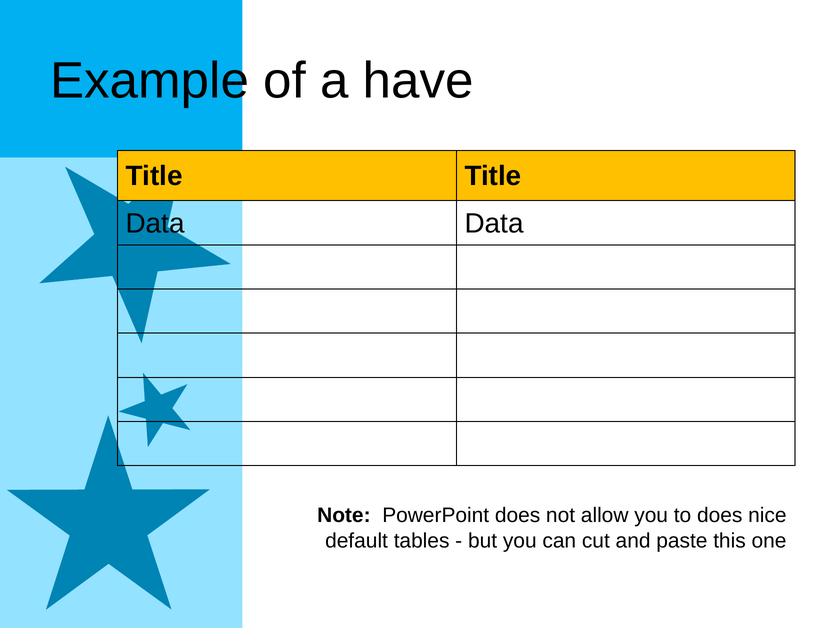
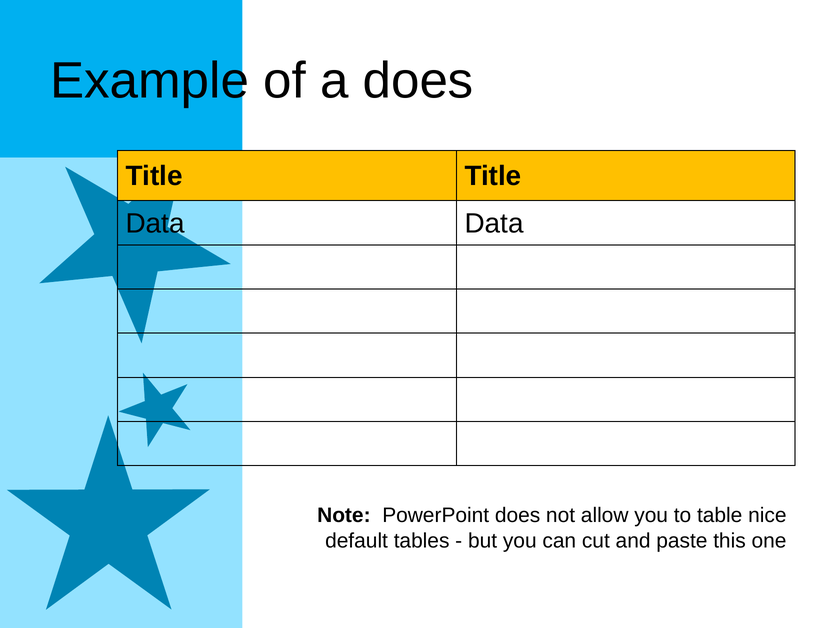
a have: have -> does
to does: does -> table
